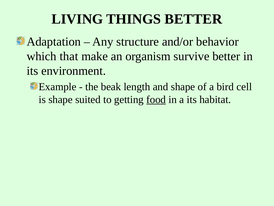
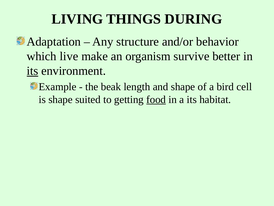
THINGS BETTER: BETTER -> DURING
that: that -> live
its at (32, 71) underline: none -> present
